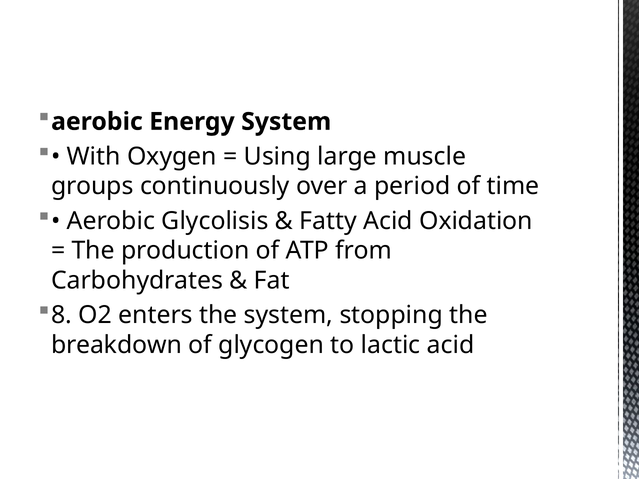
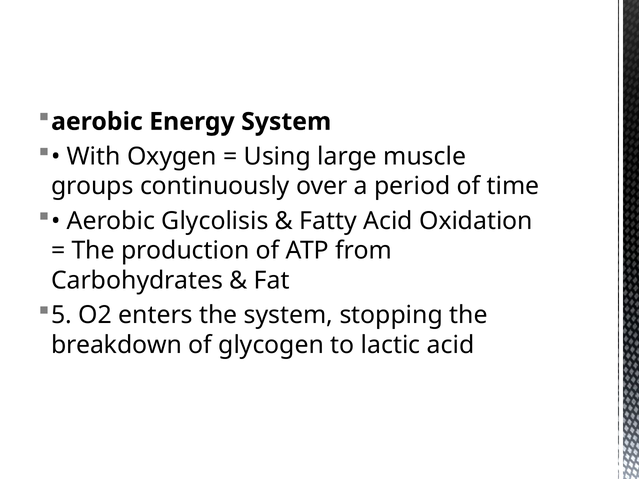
8: 8 -> 5
